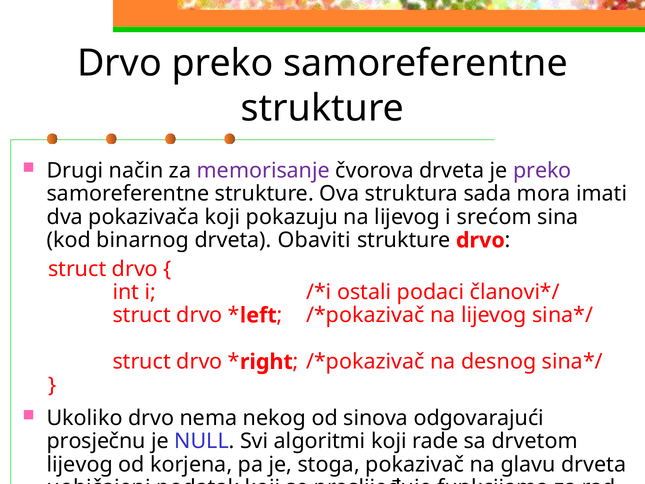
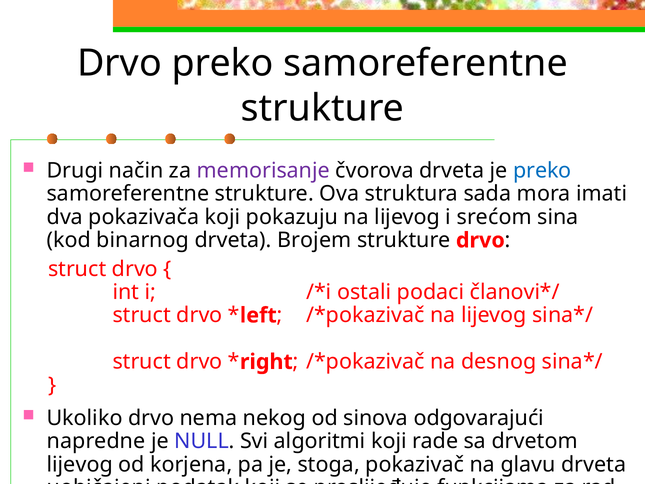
preko at (542, 171) colour: purple -> blue
Obaviti: Obaviti -> Brojem
prosječnu: prosječnu -> napredne
